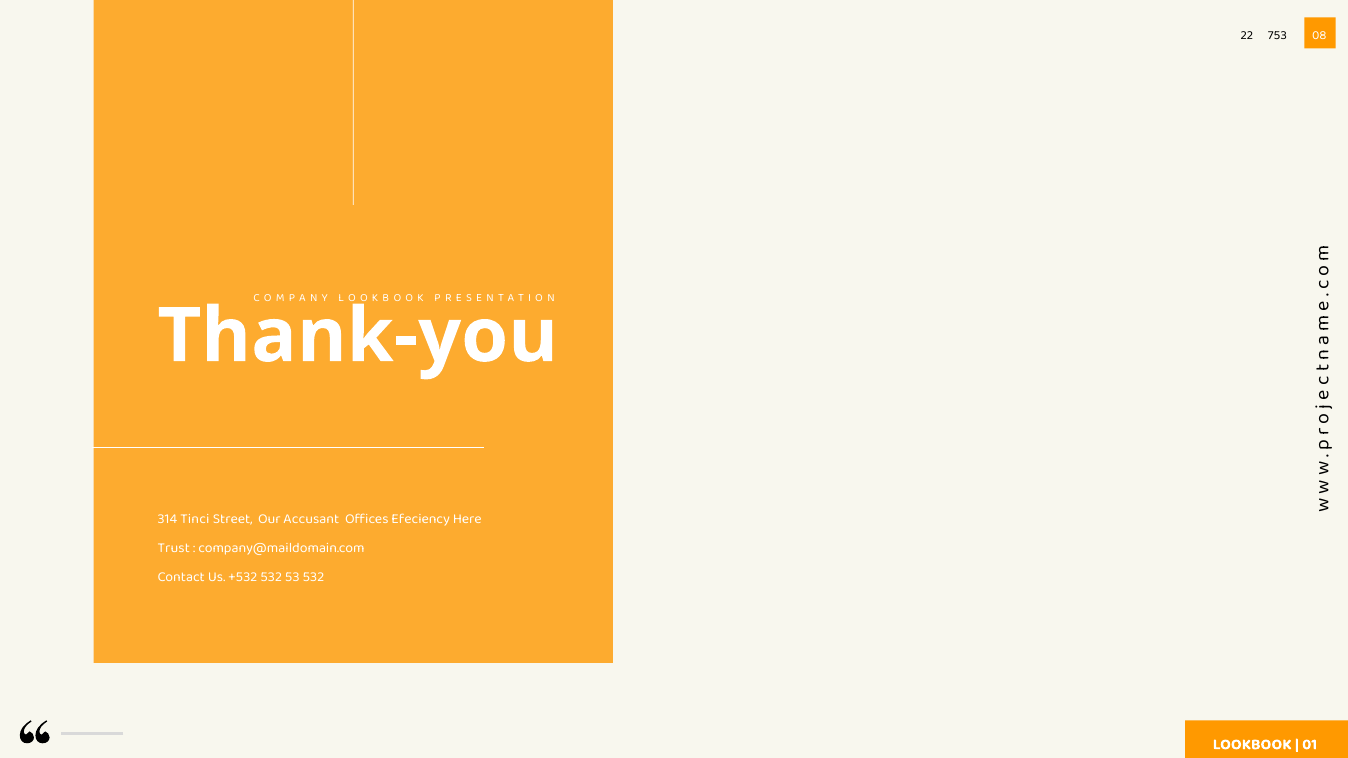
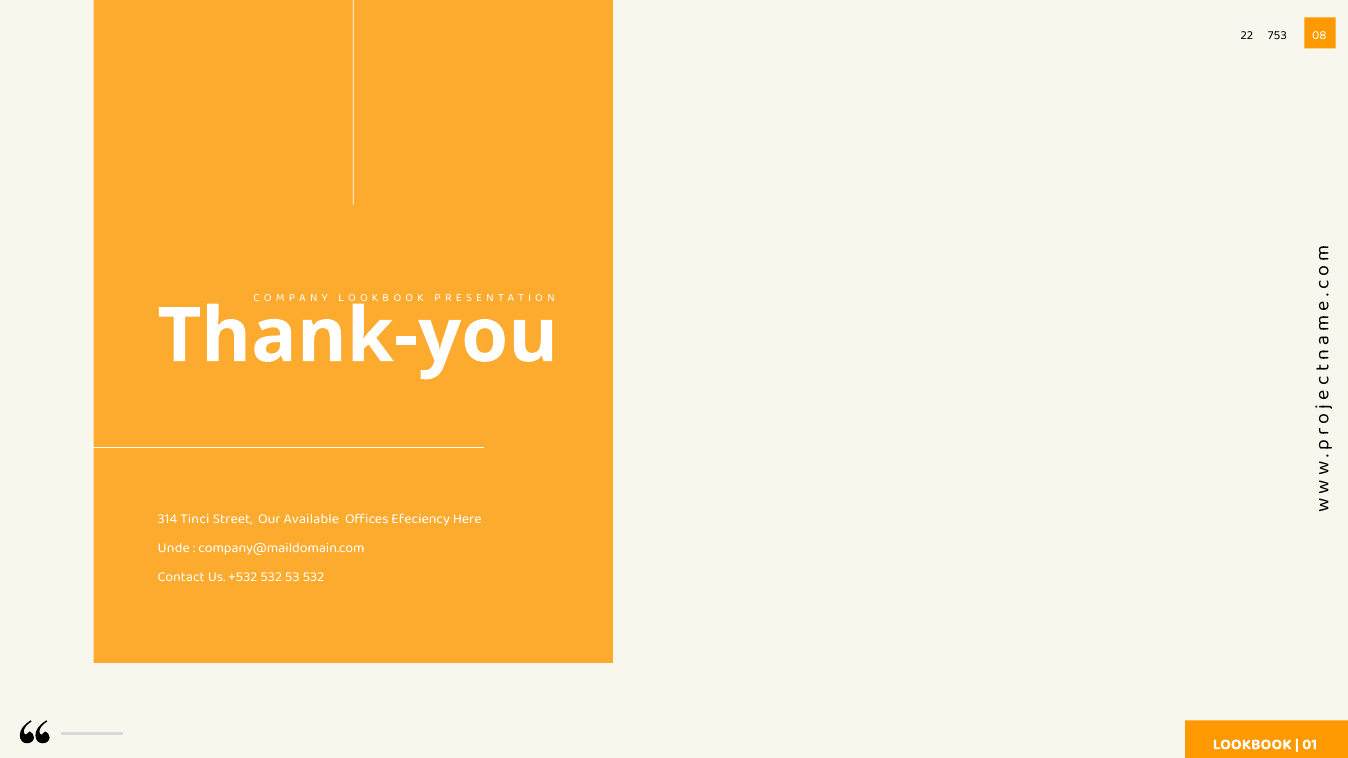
Accusant: Accusant -> Available
Trust: Trust -> Unde
